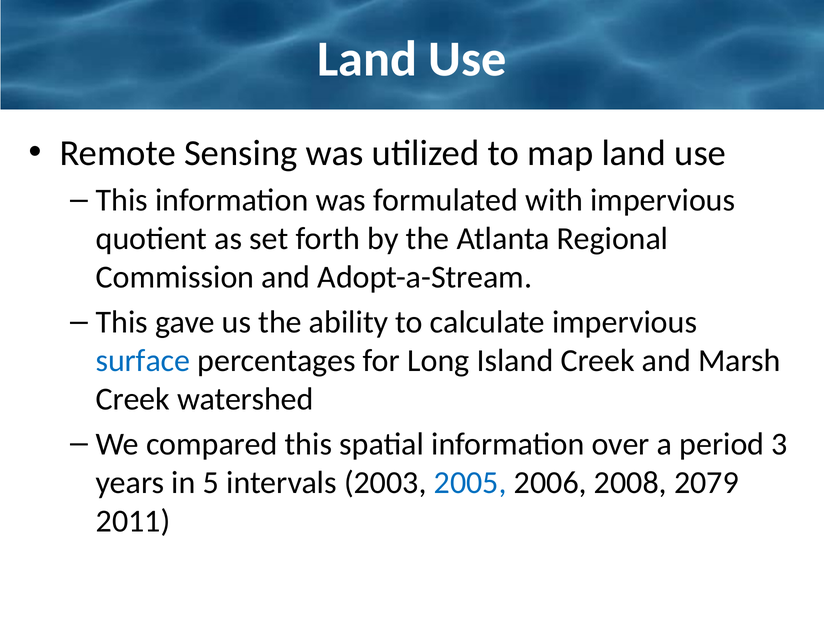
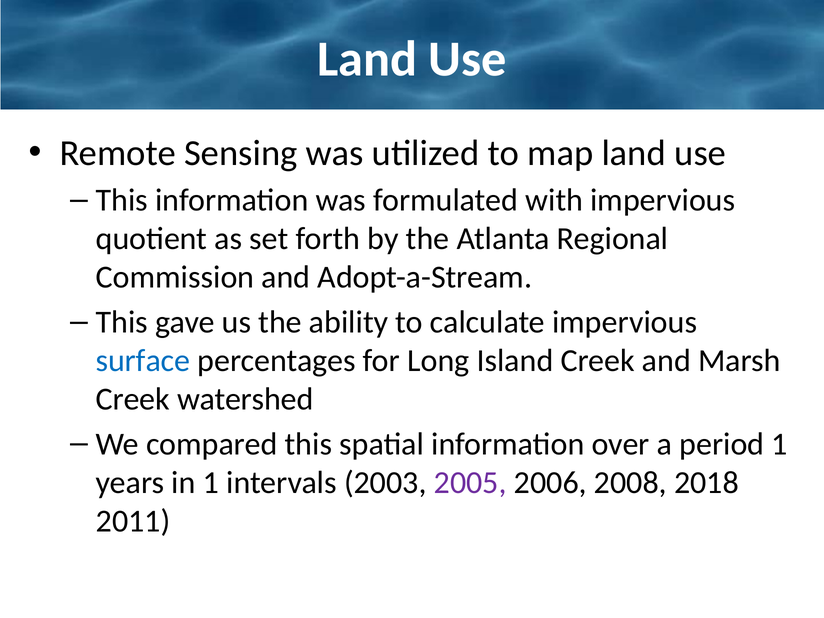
period 3: 3 -> 1
in 5: 5 -> 1
2005 colour: blue -> purple
2079: 2079 -> 2018
